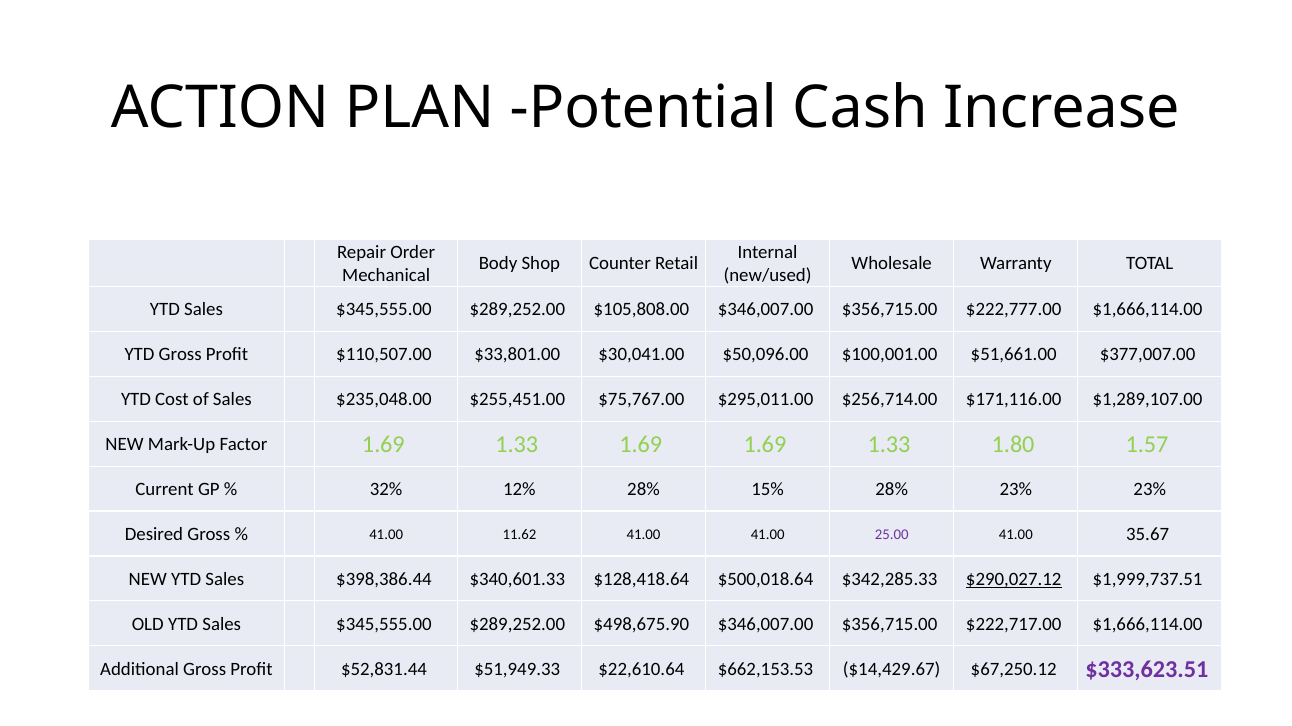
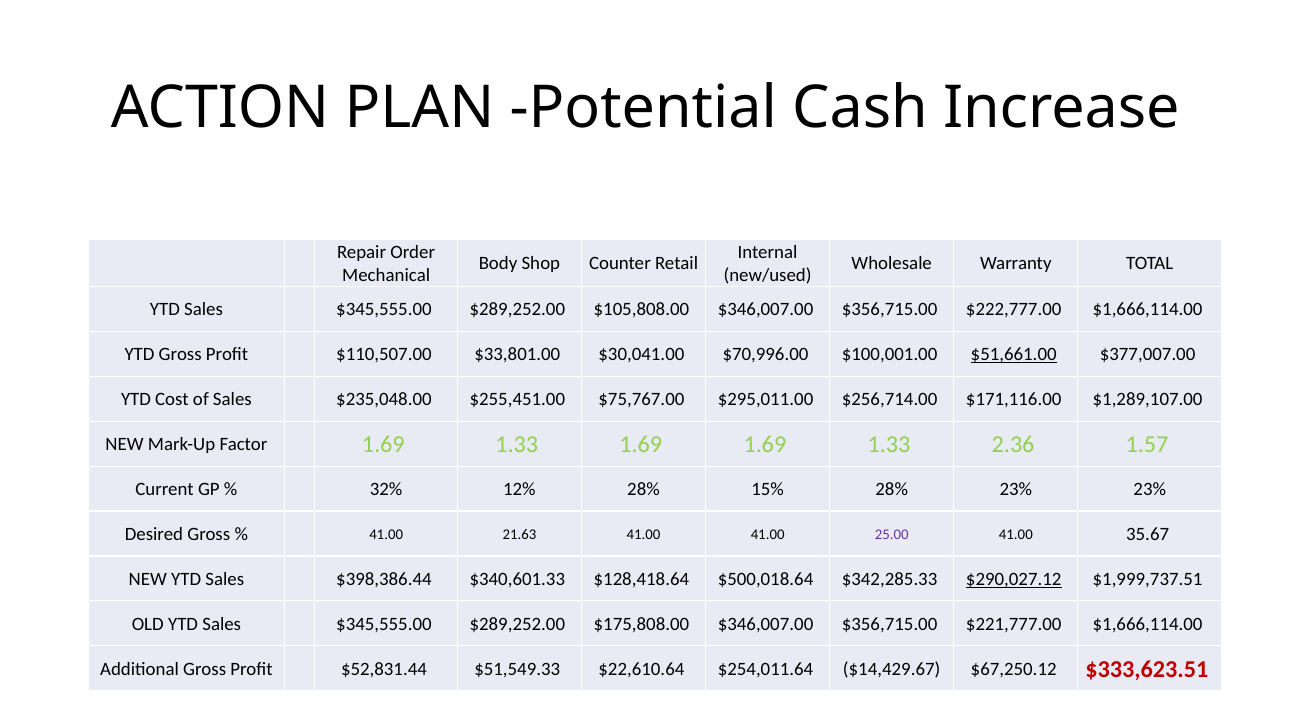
$50,096.00: $50,096.00 -> $70,996.00
$51,661.00 underline: none -> present
1.80: 1.80 -> 2.36
11.62: 11.62 -> 21.63
$498,675.90: $498,675.90 -> $175,808.00
$222,717.00: $222,717.00 -> $221,777.00
$51,949.33: $51,949.33 -> $51,549.33
$662,153.53: $662,153.53 -> $254,011.64
$333,623.51 colour: purple -> red
